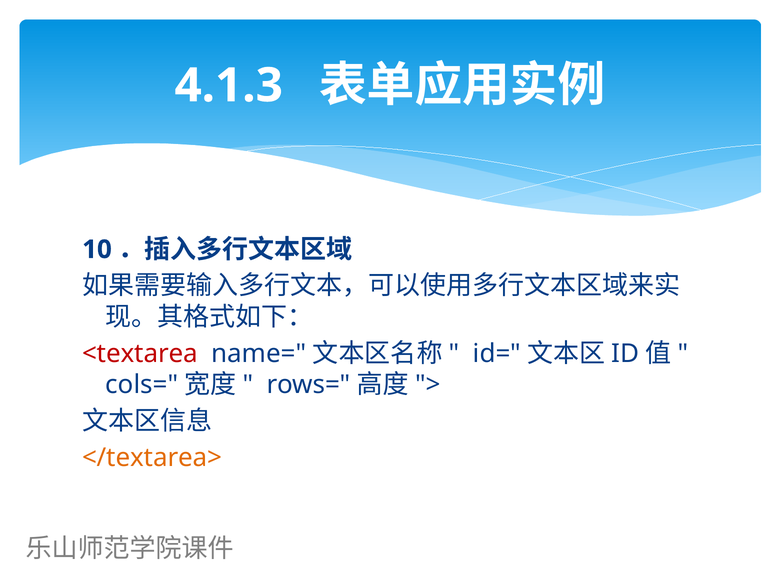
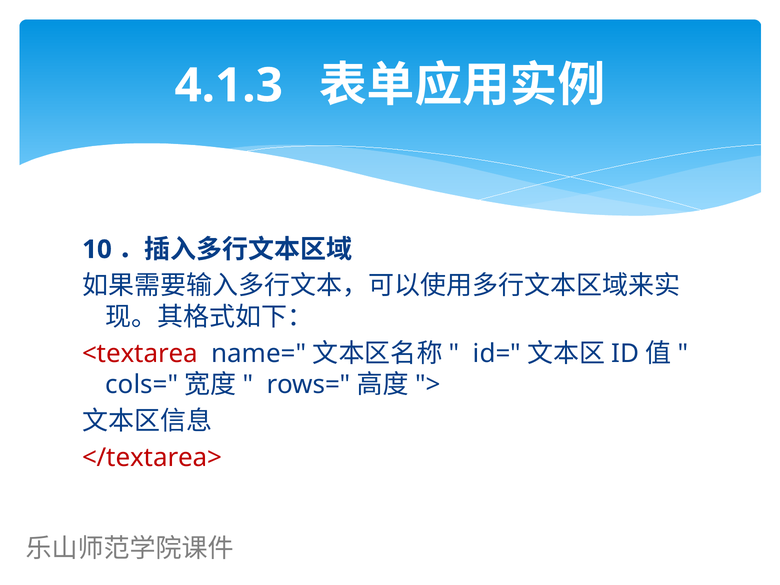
</textarea> colour: orange -> red
